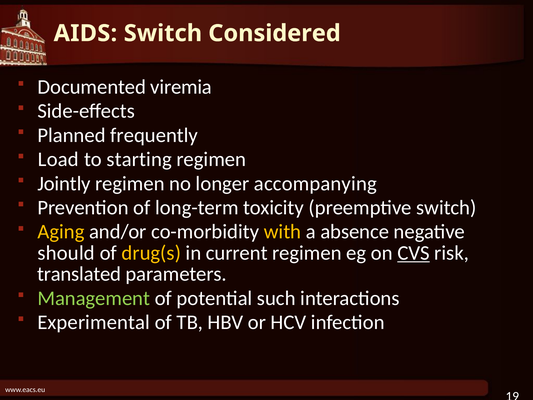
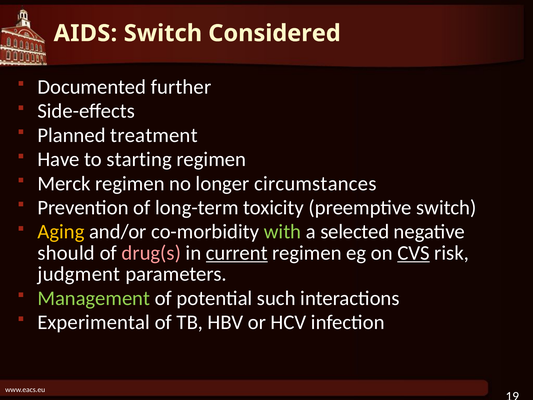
viremia: viremia -> further
frequently: frequently -> treatment
Load: Load -> Have
Jointly: Jointly -> Merck
accompanying: accompanying -> circumstances
with colour: yellow -> light green
absence: absence -> selected
drug(s colour: yellow -> pink
current underline: none -> present
translated: translated -> judgment
